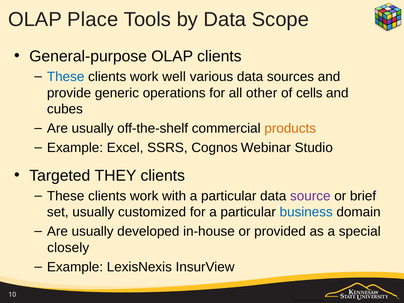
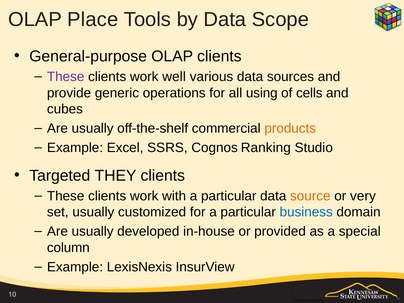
These at (66, 77) colour: blue -> purple
other: other -> using
Webinar: Webinar -> Ranking
source colour: purple -> orange
brief: brief -> very
closely: closely -> column
